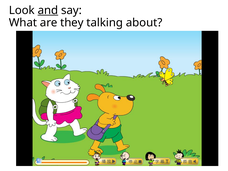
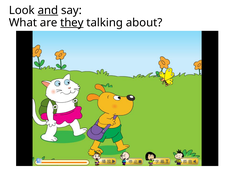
they underline: none -> present
